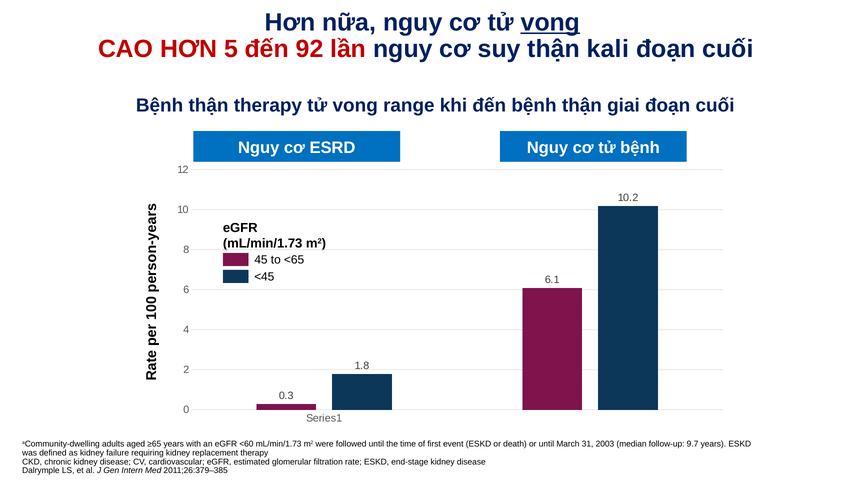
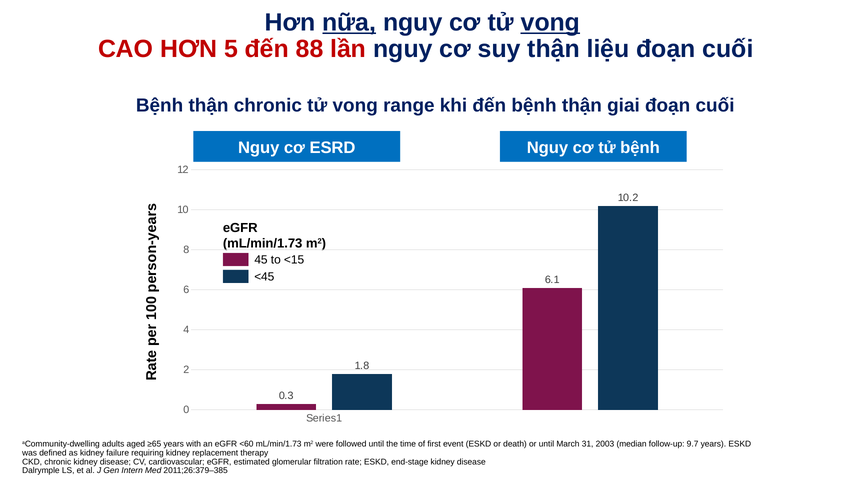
nữa underline: none -> present
92: 92 -> 88
kali: kali -> liệu
thận therapy: therapy -> chronic
<65: <65 -> <15
